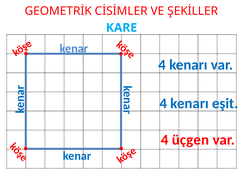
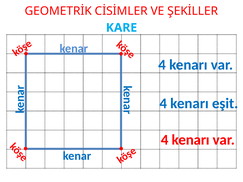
üçgen at (190, 140): üçgen -> kenarı
